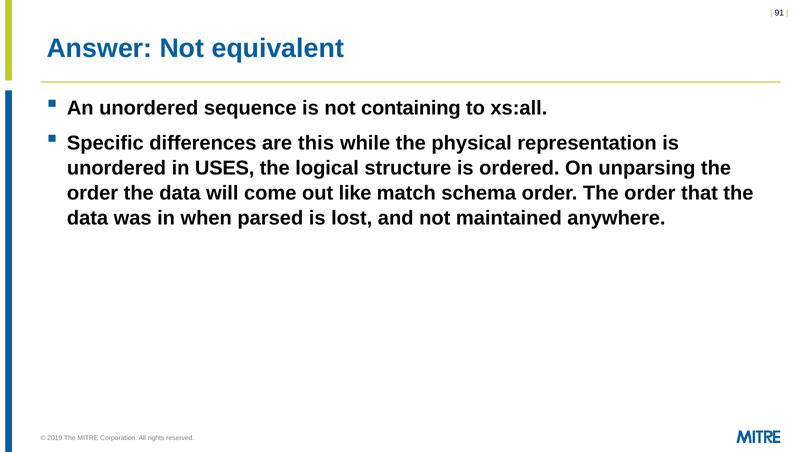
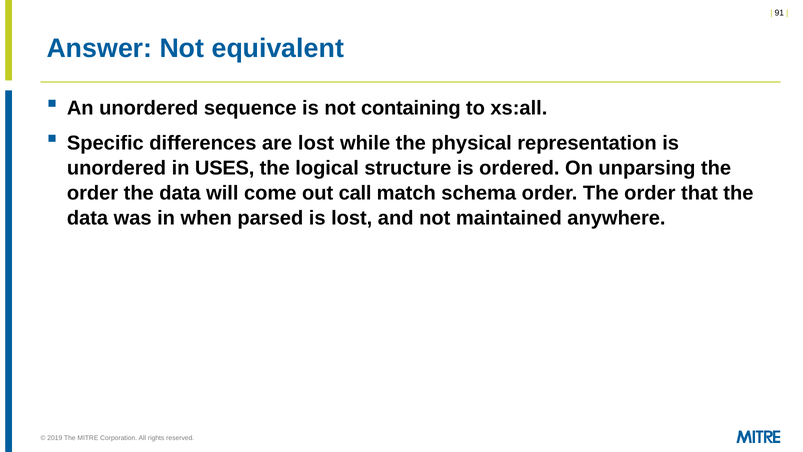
are this: this -> lost
like: like -> call
